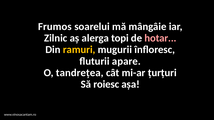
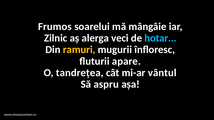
topi: topi -> veci
hotar colour: pink -> light blue
țurțuri: țurțuri -> vântul
roiesc: roiesc -> aspru
